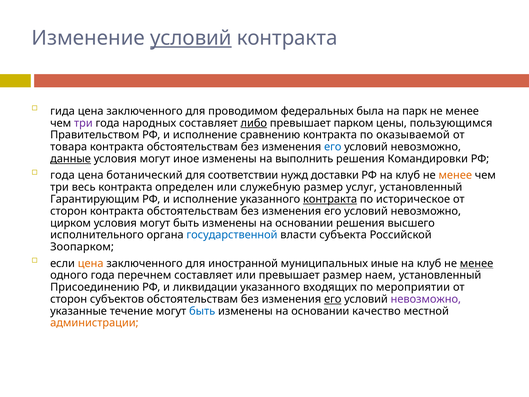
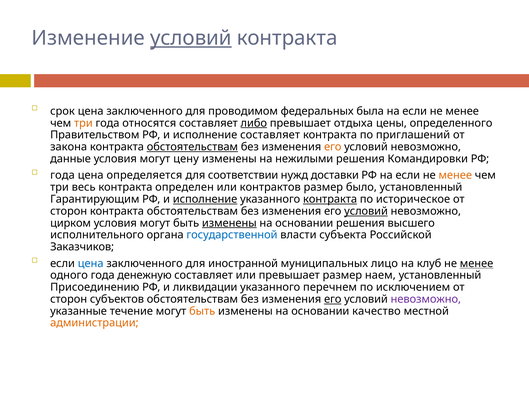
гида: гида -> срок
парк at (415, 111): парк -> если
три at (83, 123) colour: purple -> orange
народных: народных -> относятся
парком: парком -> отдыха
пользующимся: пользующимся -> определенного
исполнение сравнению: сравнению -> составляет
оказываемой: оказываемой -> приглашений
товара: товара -> закона
обстоятельствам at (192, 147) underline: none -> present
его at (333, 147) colour: blue -> orange
данные underline: present -> none
иное: иное -> цену
выполнить: выполнить -> нежилыми
ботанический: ботанический -> определяется
РФ на клуб: клуб -> если
служебную: служебную -> контрактов
услуг: услуг -> было
исполнение at (205, 199) underline: none -> present
условий at (366, 211) underline: none -> present
изменены at (229, 223) underline: none -> present
Зоопарком: Зоопарком -> Заказчиков
цена at (91, 263) colour: orange -> blue
иные: иные -> лицо
перечнем: перечнем -> денежную
входящих: входящих -> перечнем
мероприятии: мероприятии -> исключением
быть at (202, 311) colour: blue -> orange
